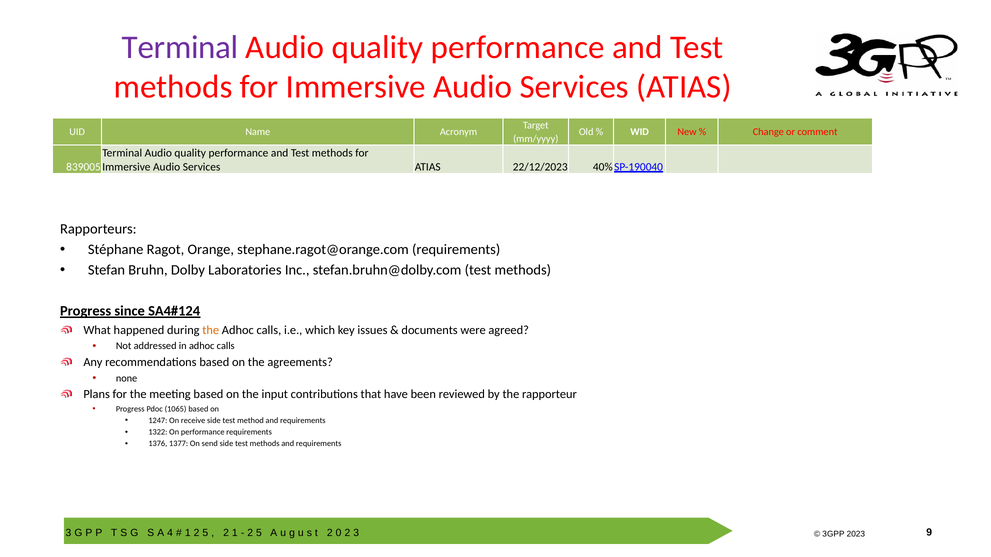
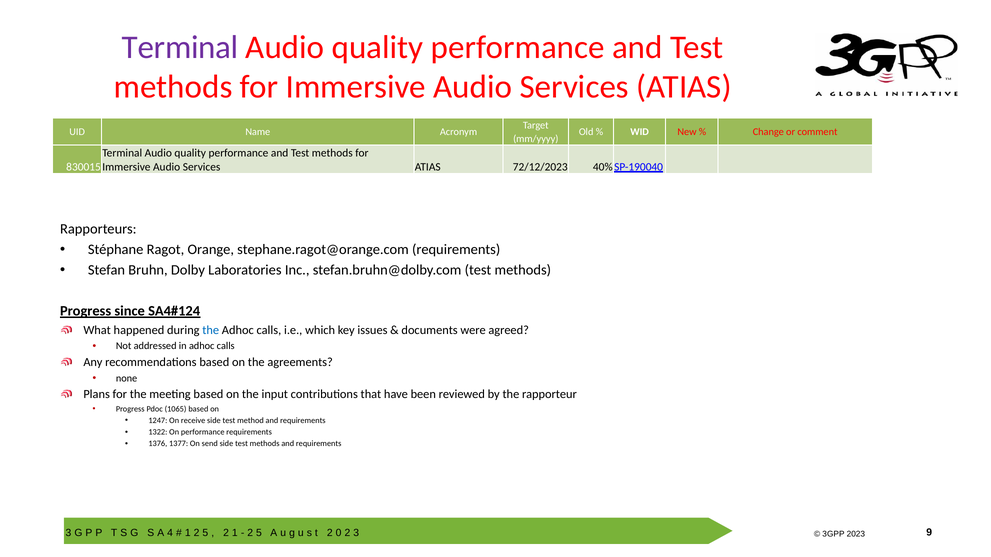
839005: 839005 -> 830015
22/12/2023: 22/12/2023 -> 72/12/2023
the at (211, 330) colour: orange -> blue
